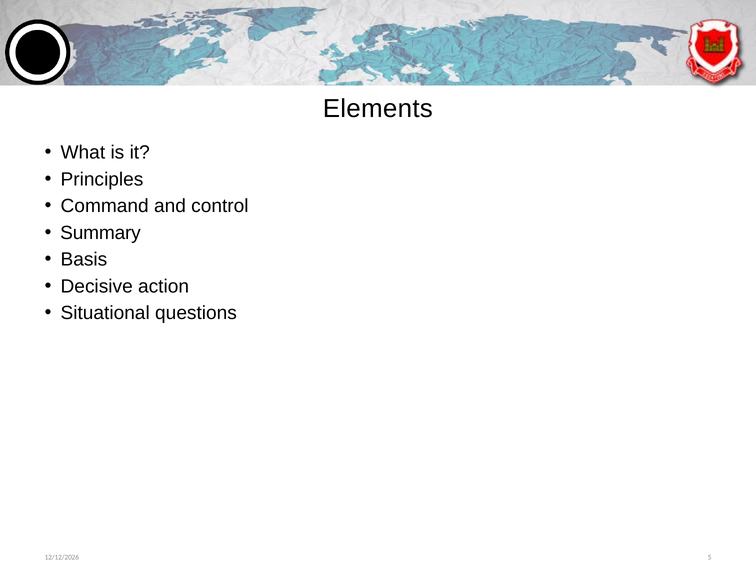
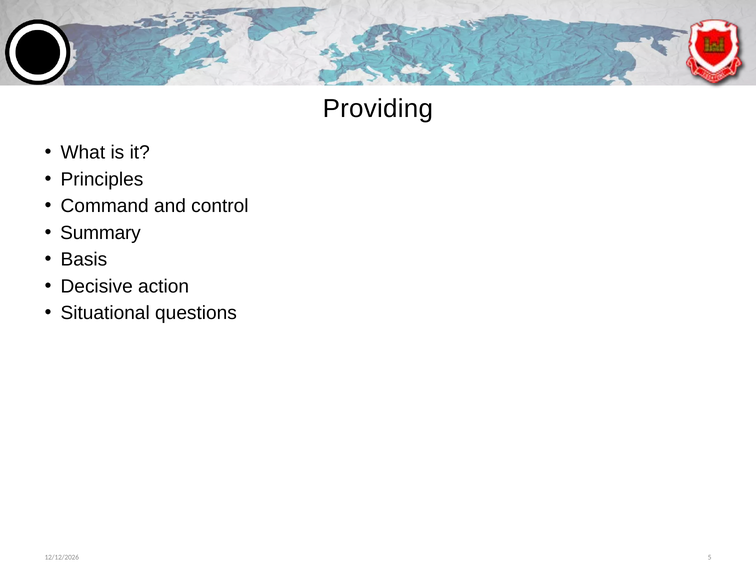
Elements: Elements -> Providing
